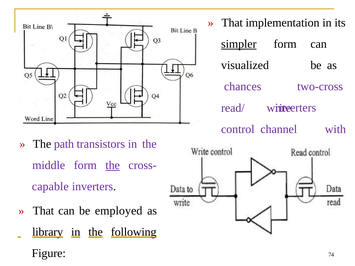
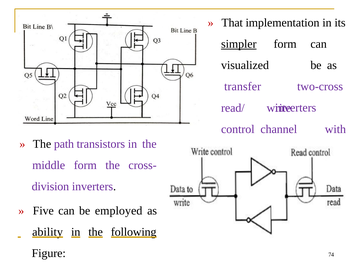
chances: chances -> transfer
the at (113, 165) underline: present -> none
capable: capable -> division
That at (43, 211): That -> Five
library: library -> ability
